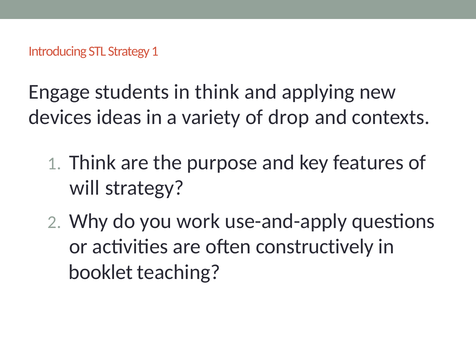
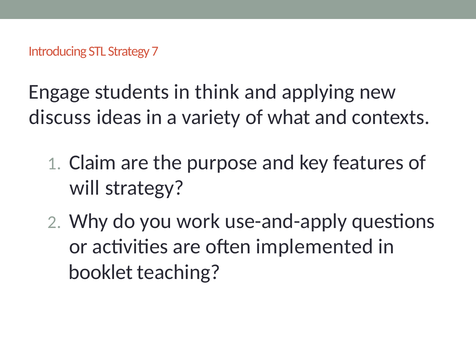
Strategy 1: 1 -> 7
devices: devices -> discuss
drop: drop -> what
Think at (92, 163): Think -> Claim
constructively: constructively -> implemented
